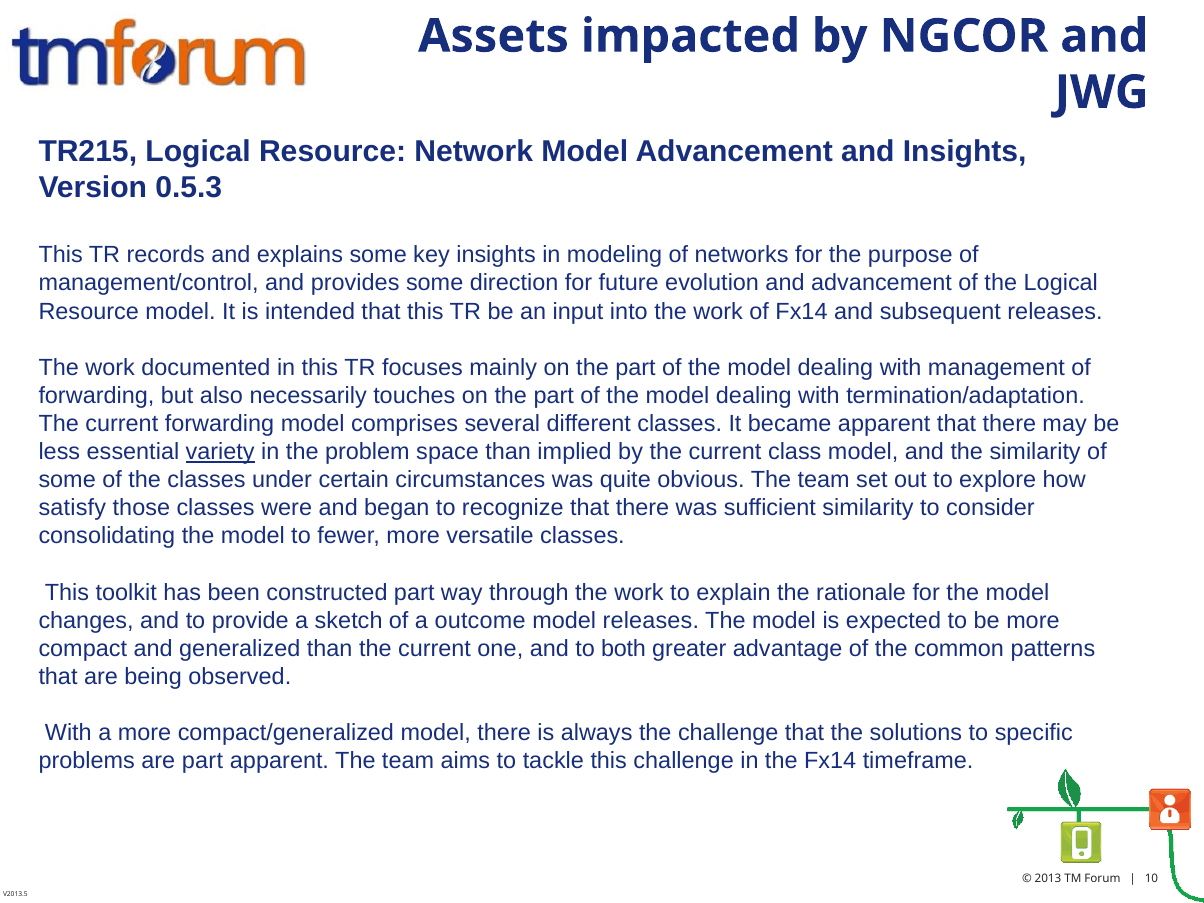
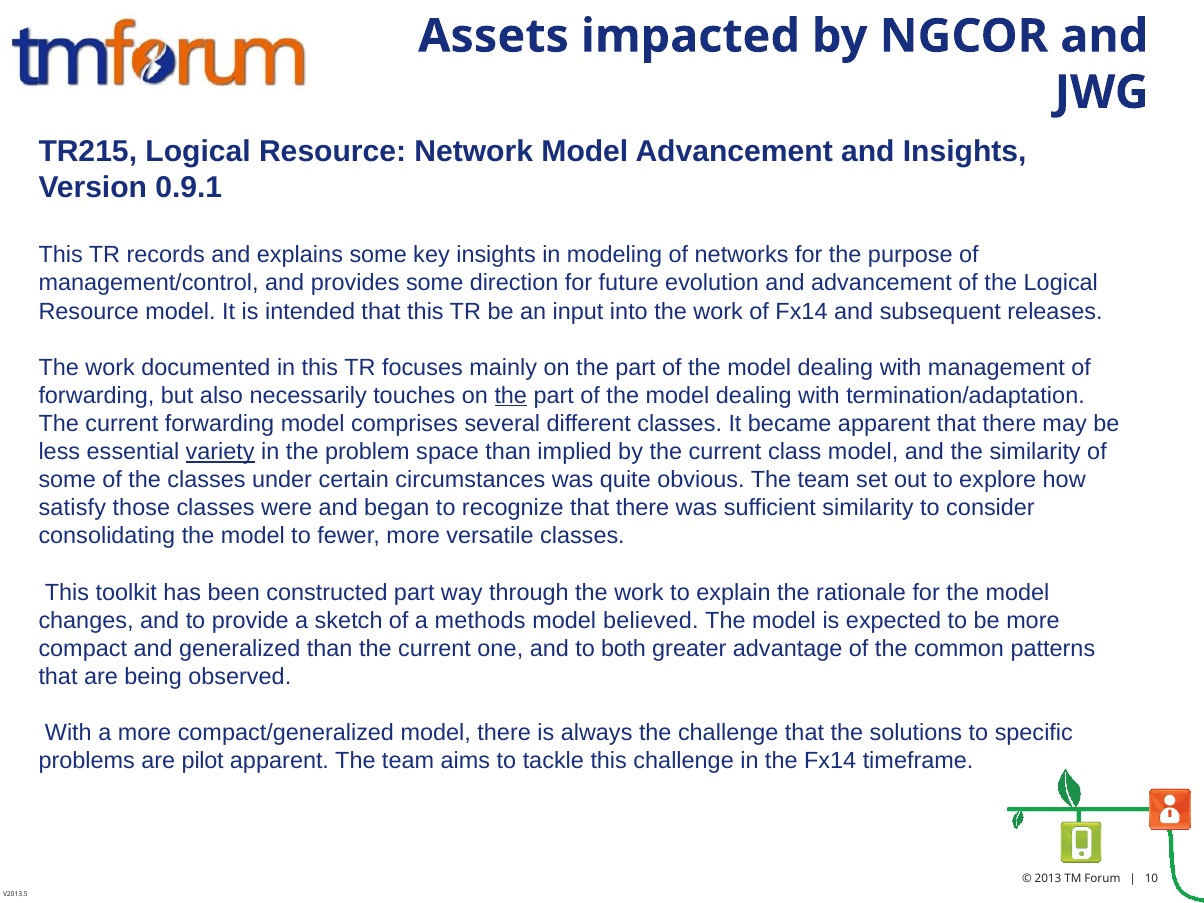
0.5.3: 0.5.3 -> 0.9.1
the at (511, 396) underline: none -> present
outcome: outcome -> methods
model releases: releases -> believed
are part: part -> pilot
